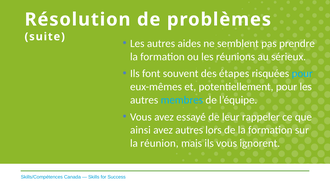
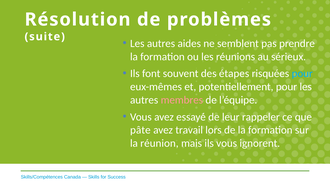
membres colour: light blue -> pink
ainsi: ainsi -> pâte
avez autres: autres -> travail
